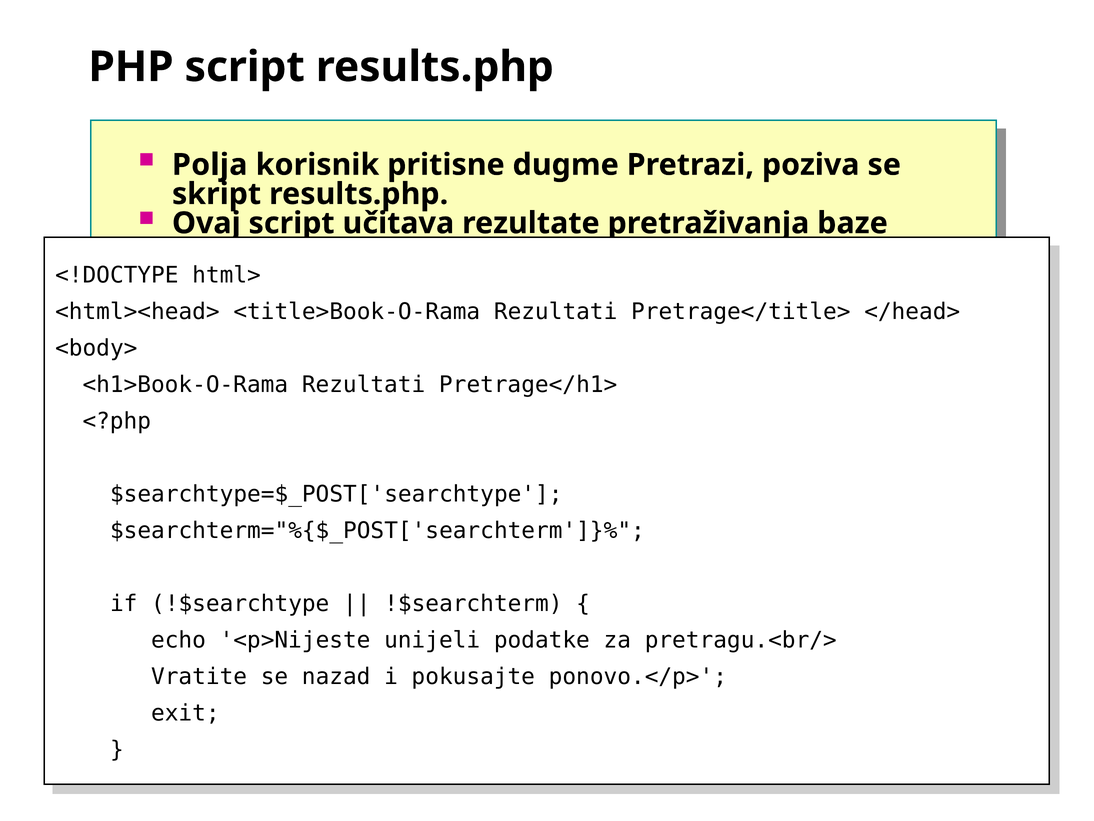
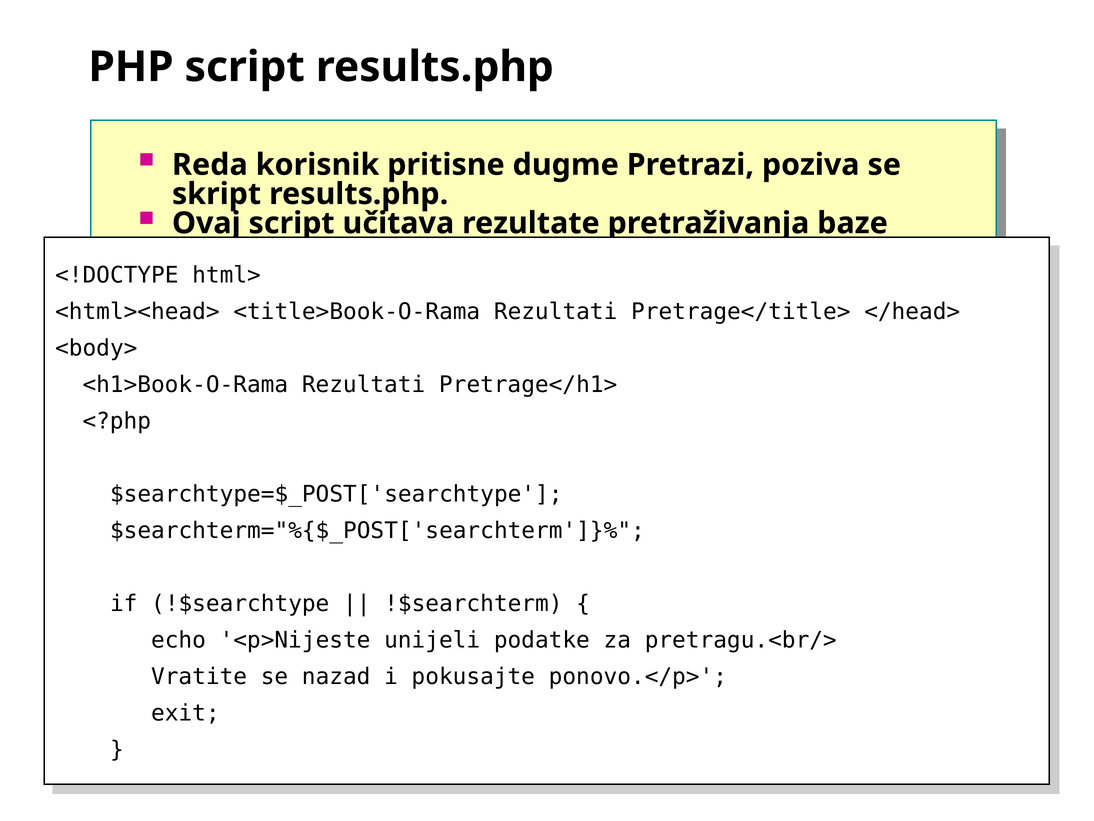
Polja: Polja -> Reda
